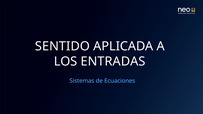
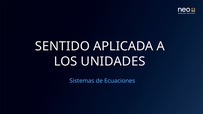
ENTRADAS: ENTRADAS -> UNIDADES
